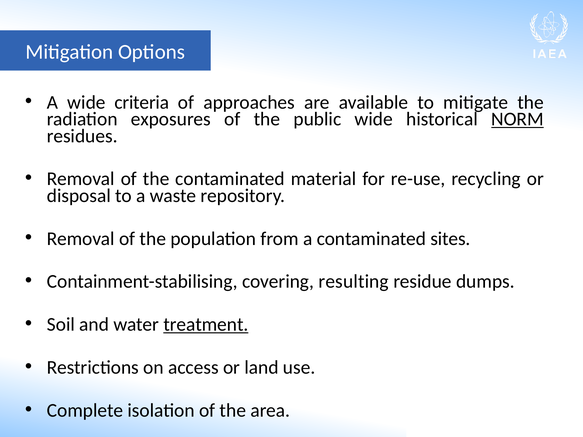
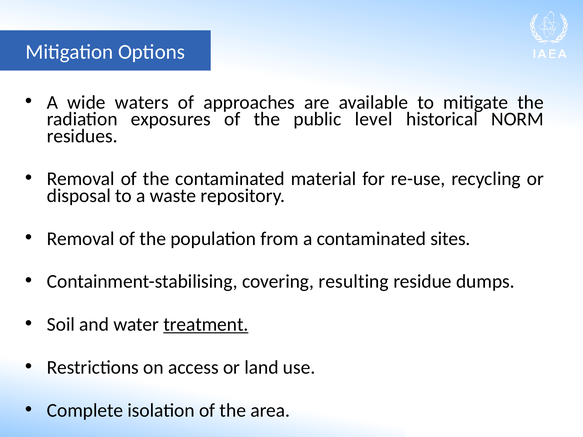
criteria: criteria -> waters
public wide: wide -> level
NORM underline: present -> none
